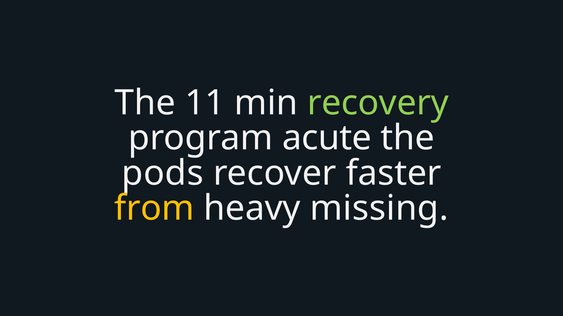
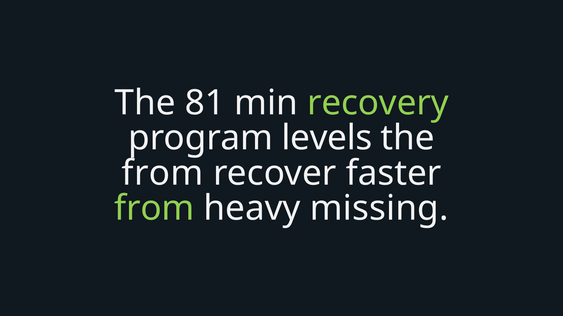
11: 11 -> 81
acute: acute -> levels
pods at (163, 174): pods -> from
from at (154, 209) colour: yellow -> light green
